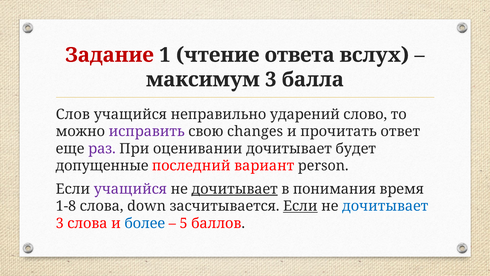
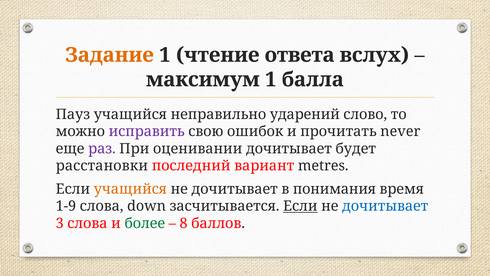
Задание colour: red -> orange
максимум 3: 3 -> 1
Слов: Слов -> Пауз
changes: changes -> ошибок
ответ: ответ -> never
допущенные: допущенные -> расстановки
person: person -> metres
учащийся at (130, 189) colour: purple -> orange
дочитывает at (235, 189) underline: present -> none
1-8: 1-8 -> 1-9
более colour: blue -> green
5: 5 -> 8
